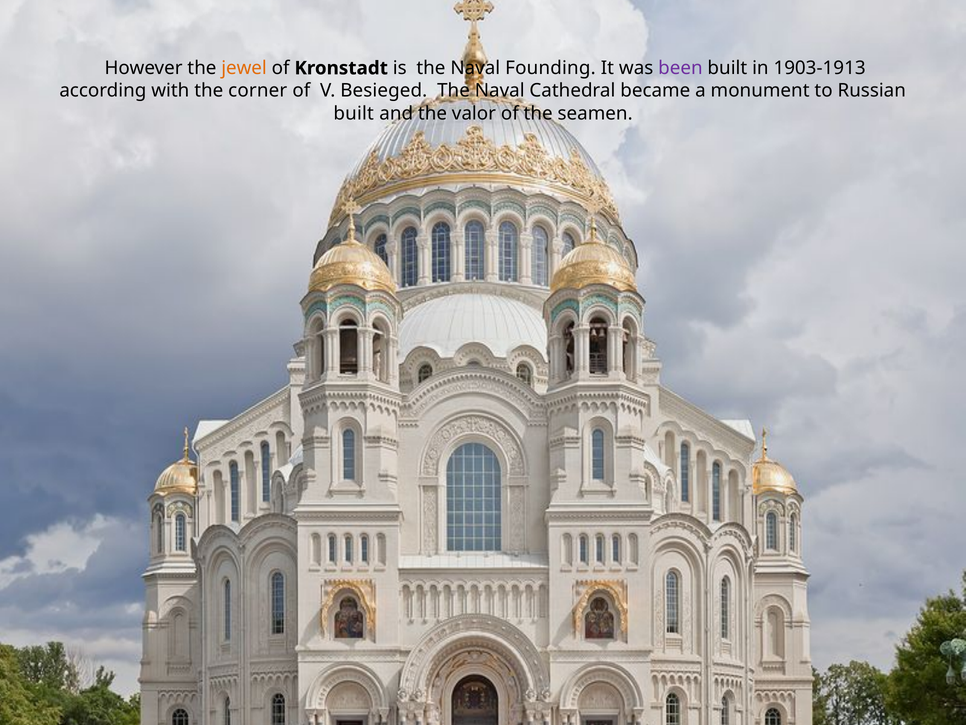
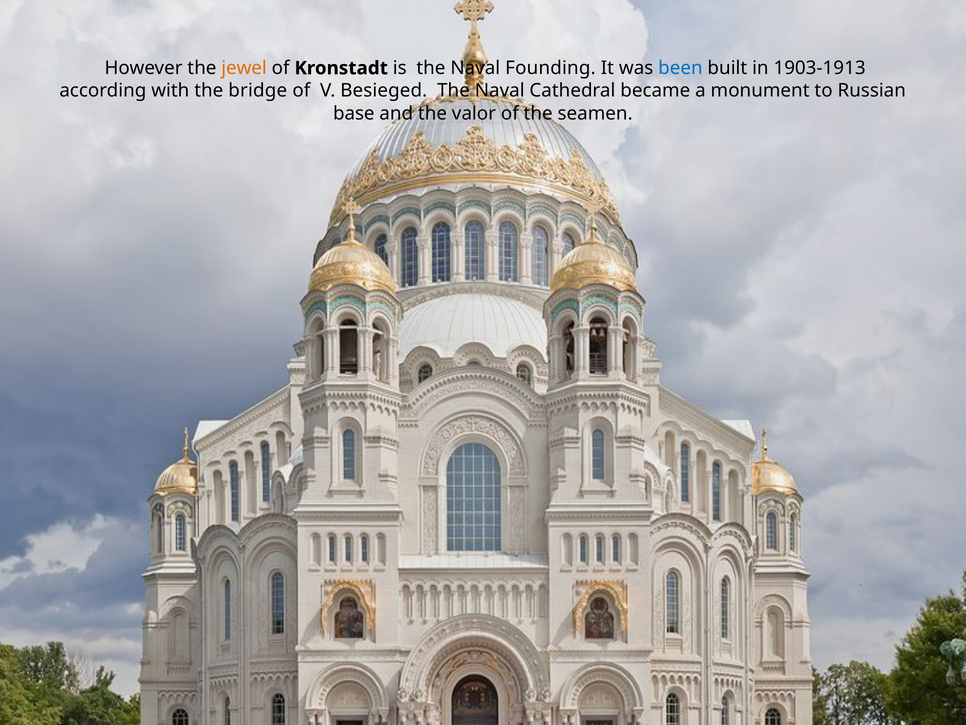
been colour: purple -> blue
corner: corner -> bridge
built at (354, 113): built -> base
